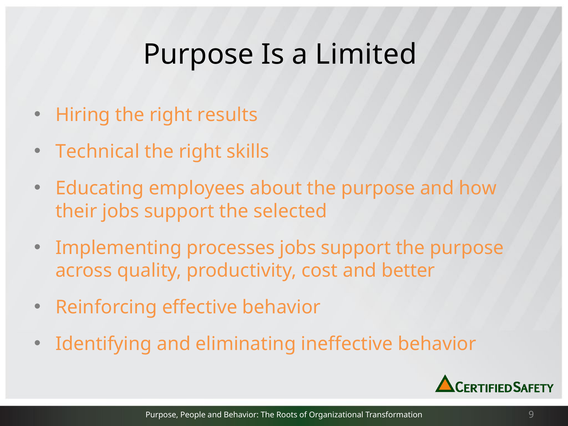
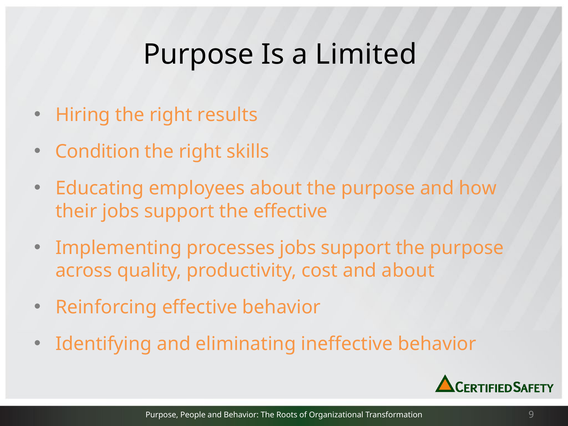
Technical: Technical -> Condition
the selected: selected -> effective
and better: better -> about
